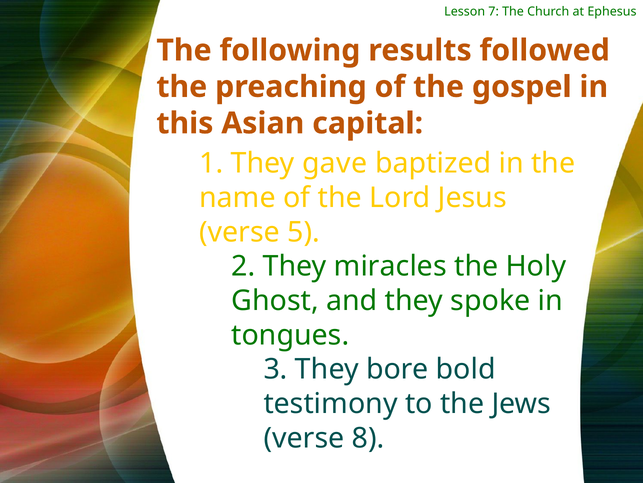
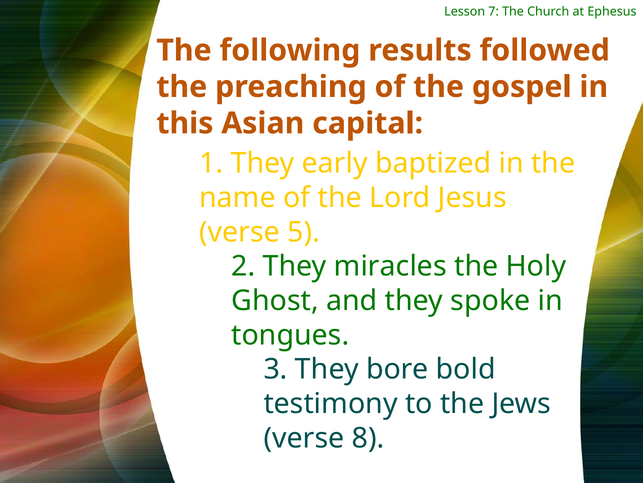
gave: gave -> early
